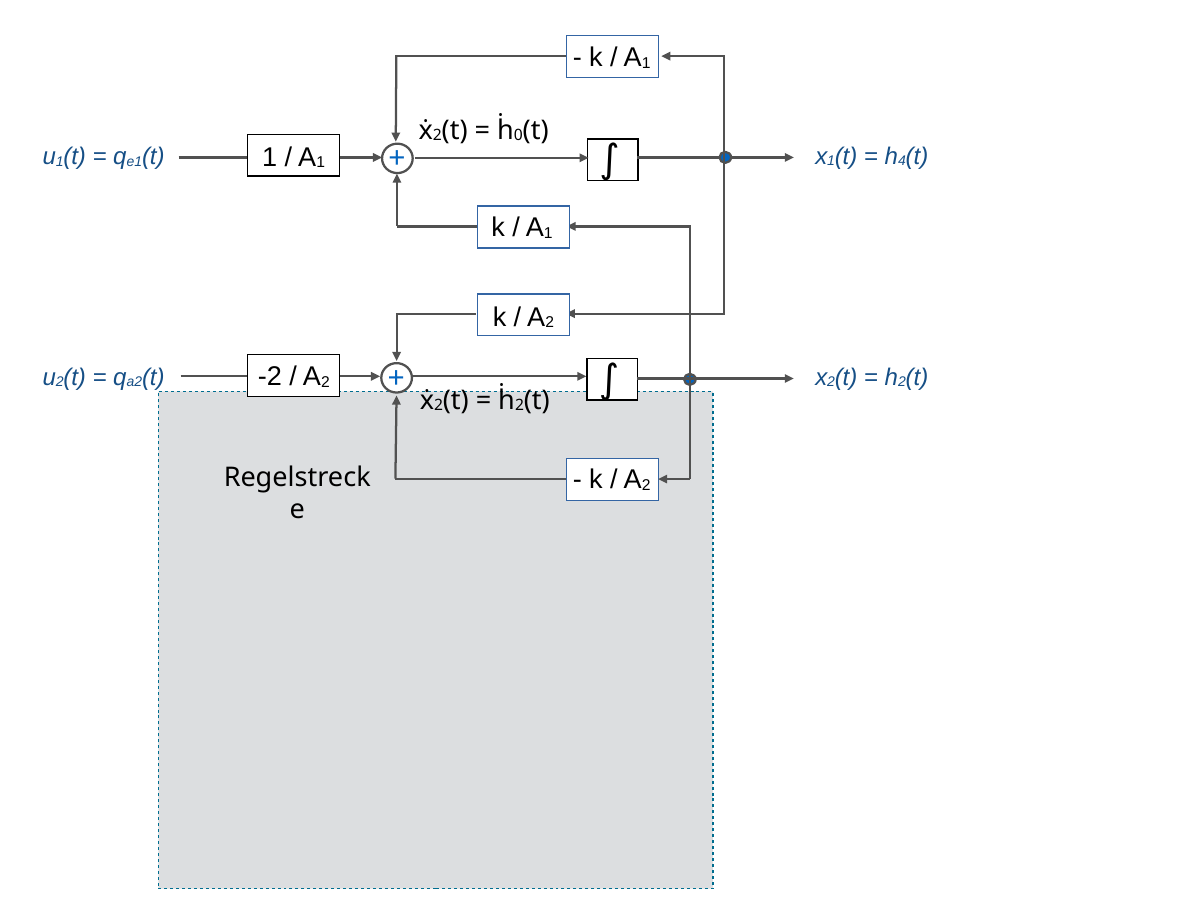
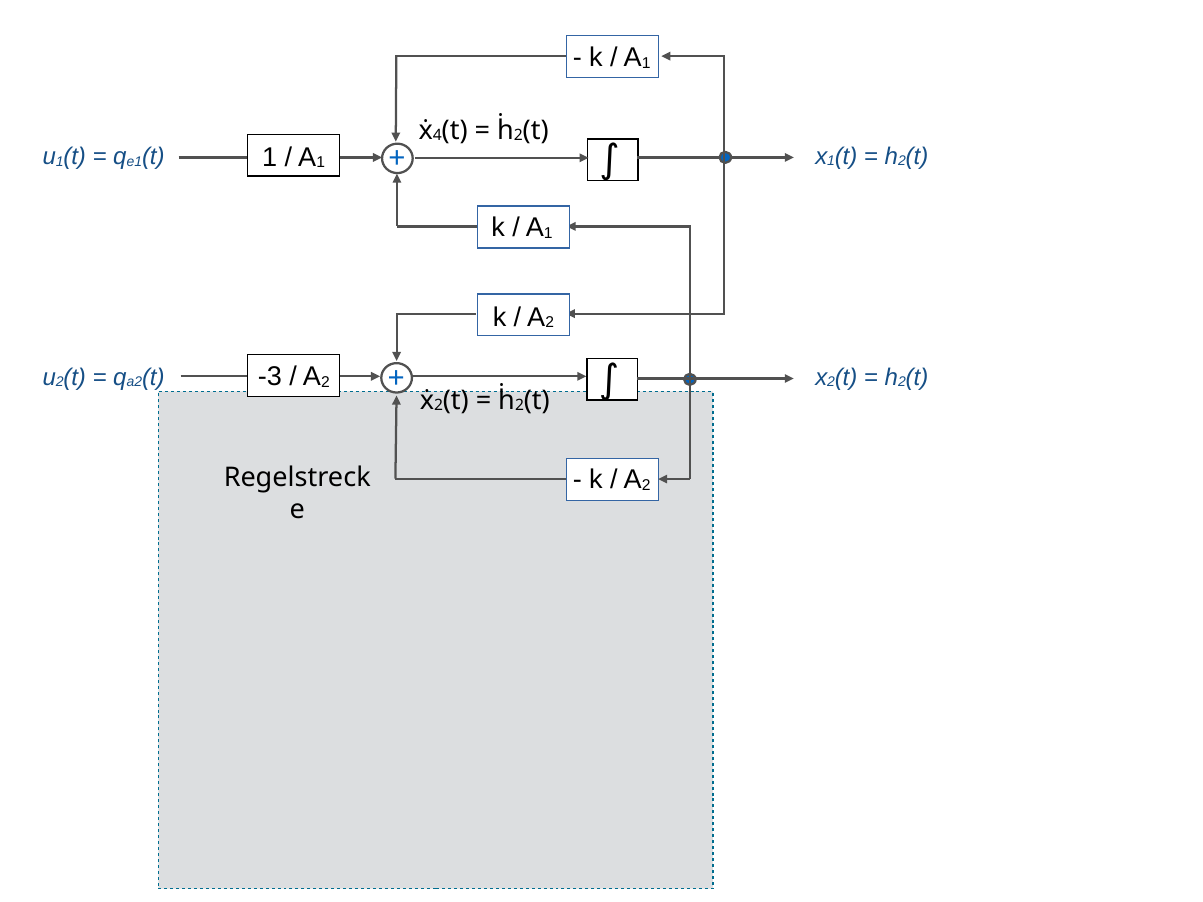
2 at (437, 136): 2 -> 4
0 at (518, 136): 0 -> 2
4 at (902, 161): 4 -> 2
-2: -2 -> -3
